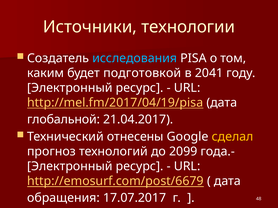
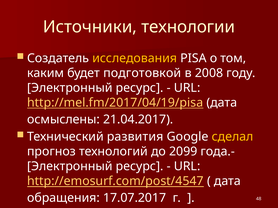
исследования colour: light blue -> yellow
2041: 2041 -> 2008
глобальной: глобальной -> осмыслены
отнесены: отнесены -> развития
http://emosurf.com/post/6679: http://emosurf.com/post/6679 -> http://emosurf.com/post/4547
